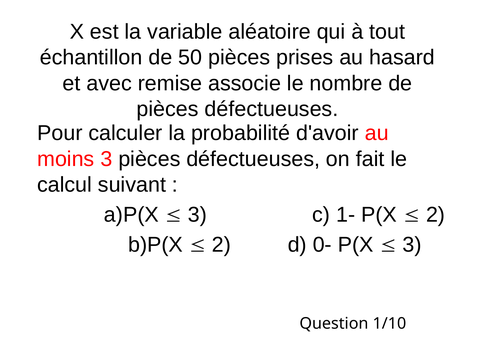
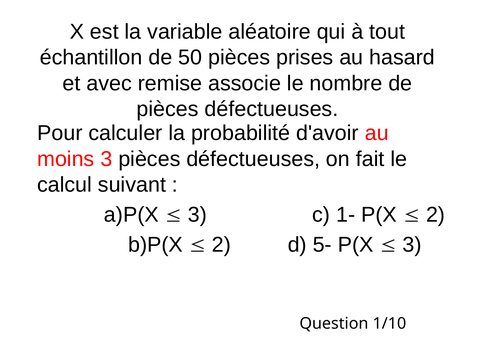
0-: 0- -> 5-
